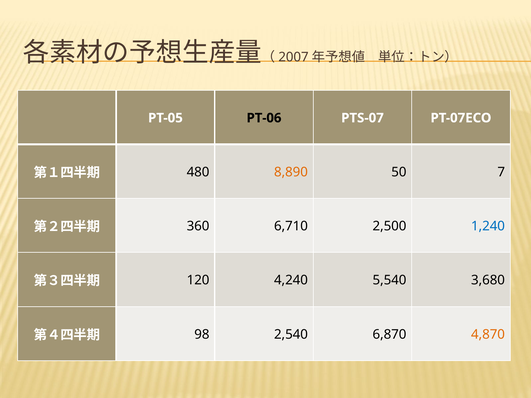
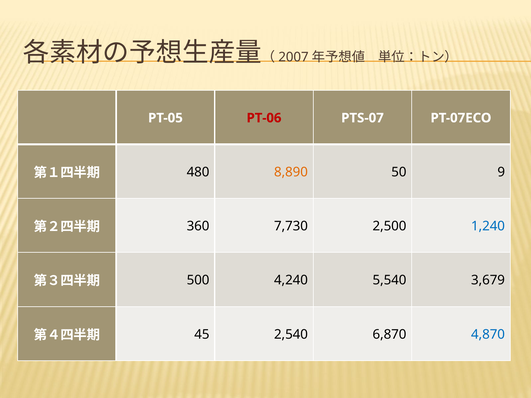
PT-06 colour: black -> red
7: 7 -> 9
6,710: 6,710 -> 7,730
120: 120 -> 500
3,680: 3,680 -> 3,679
98: 98 -> 45
4,870 colour: orange -> blue
